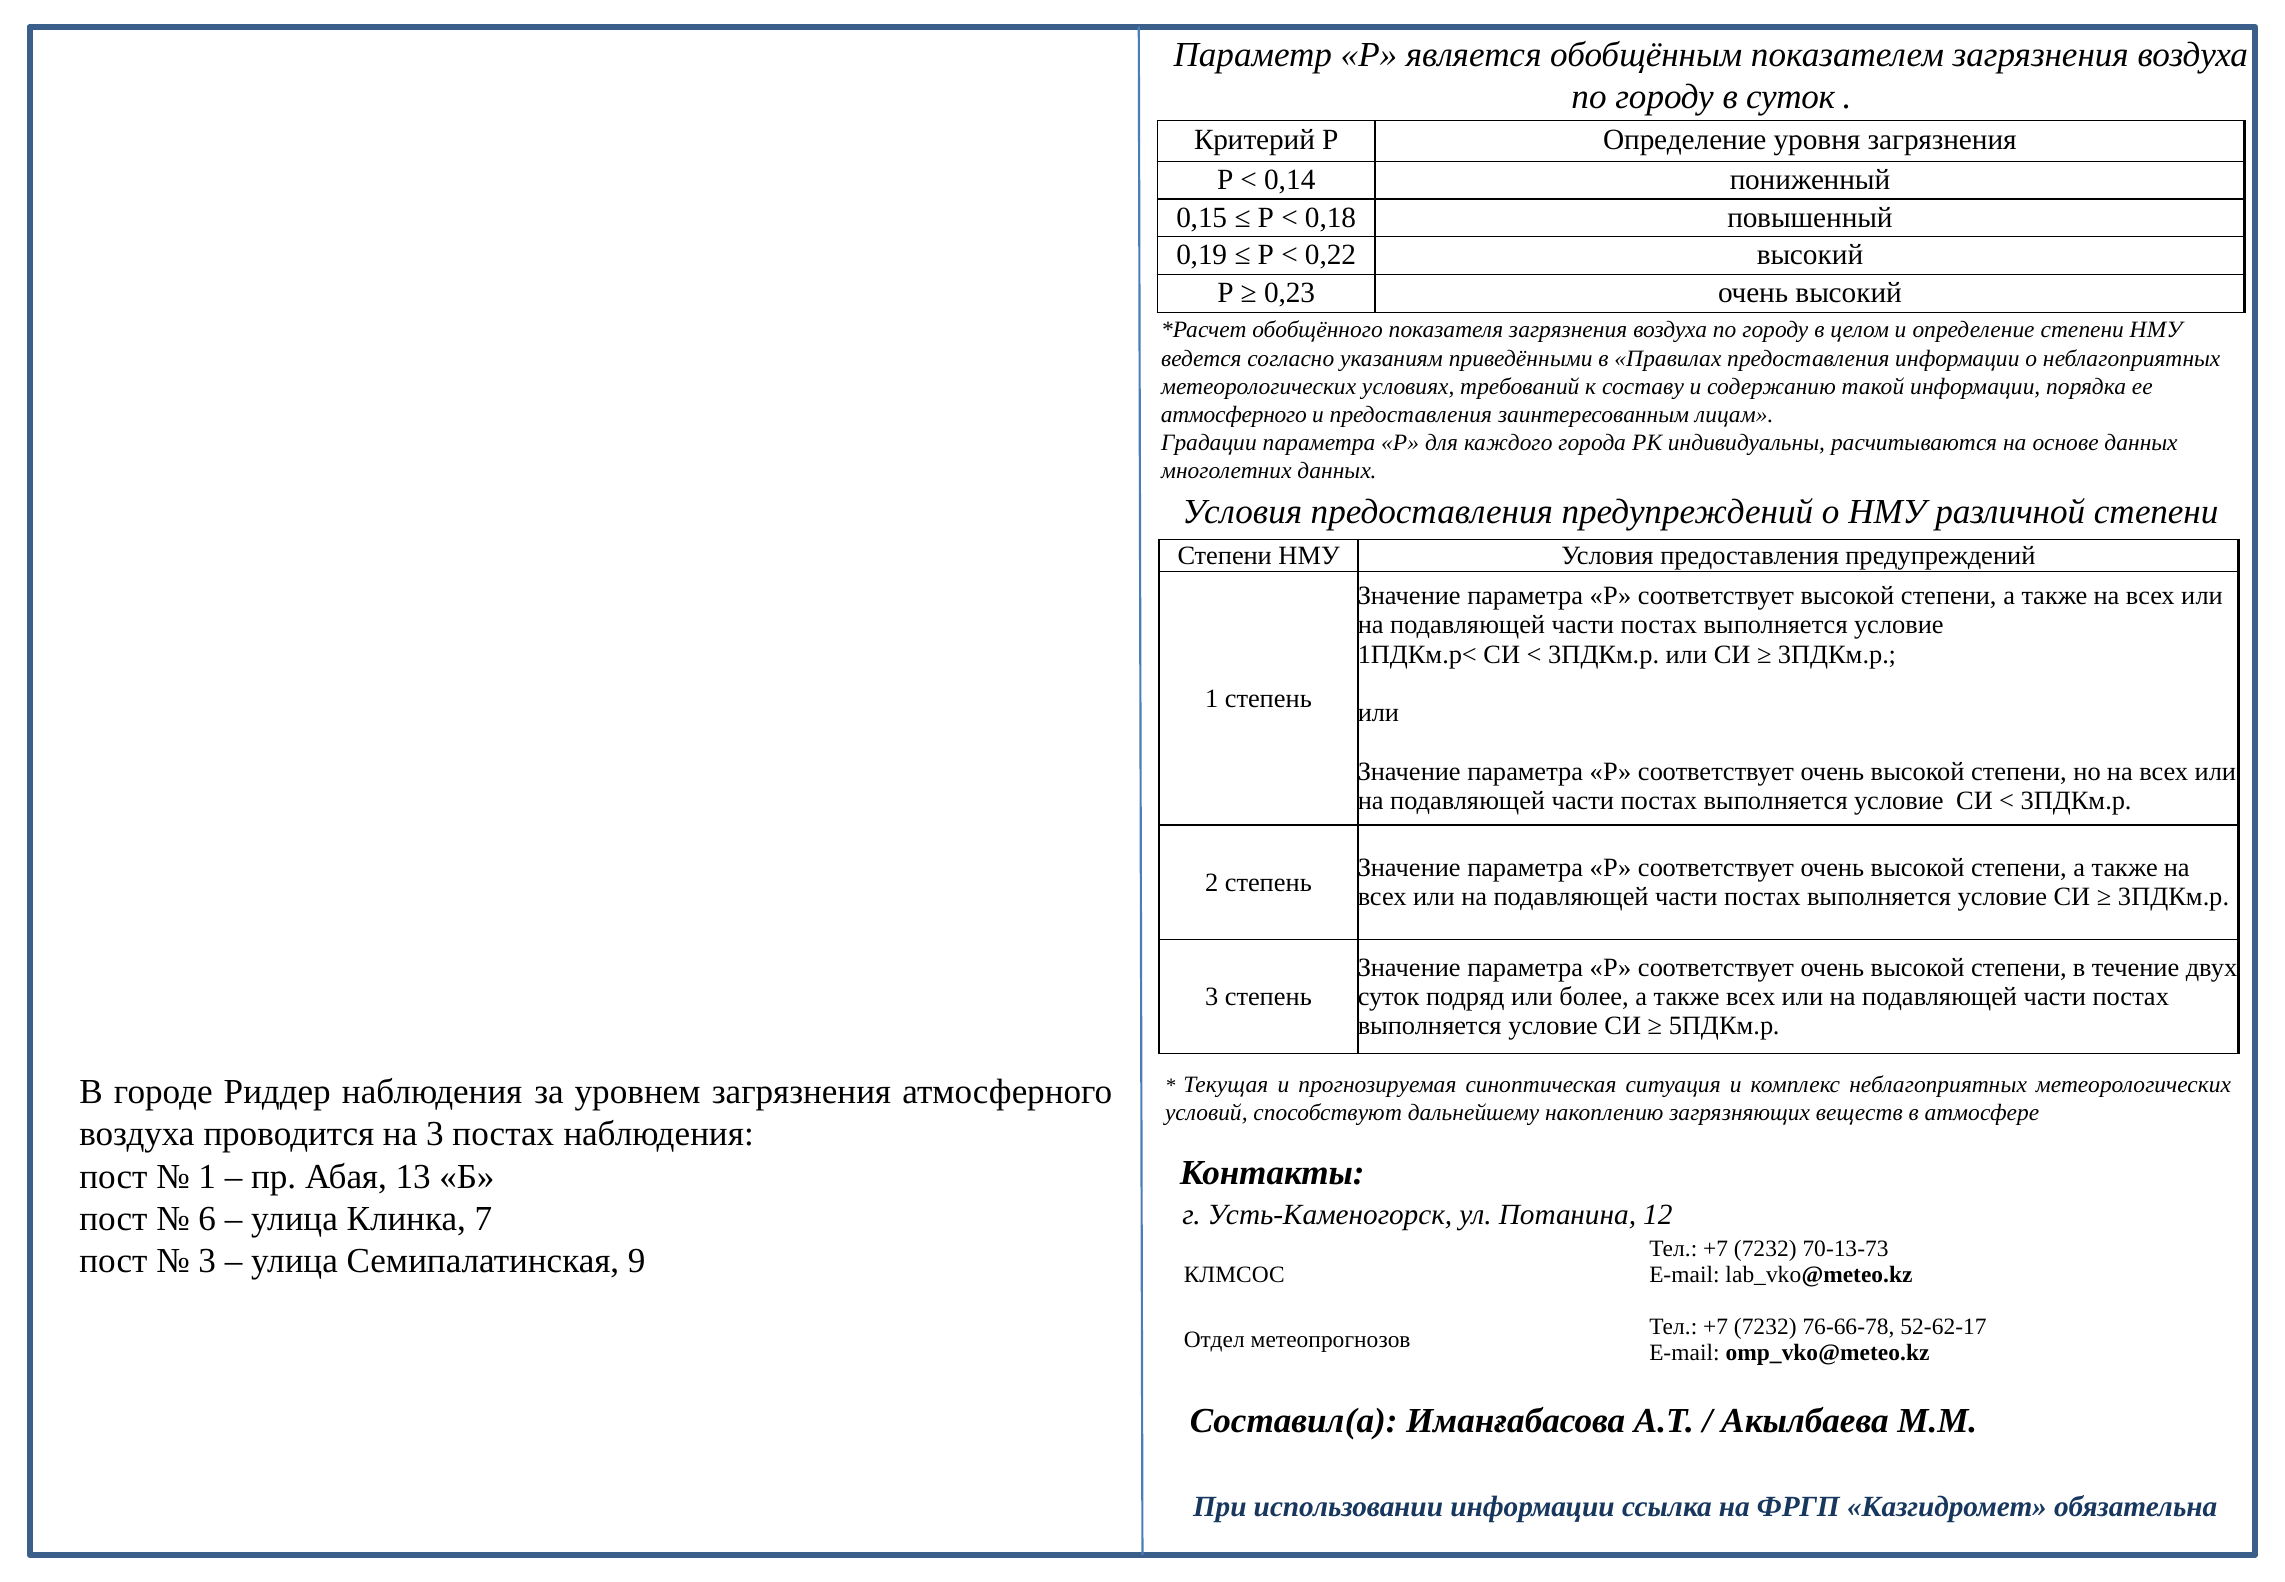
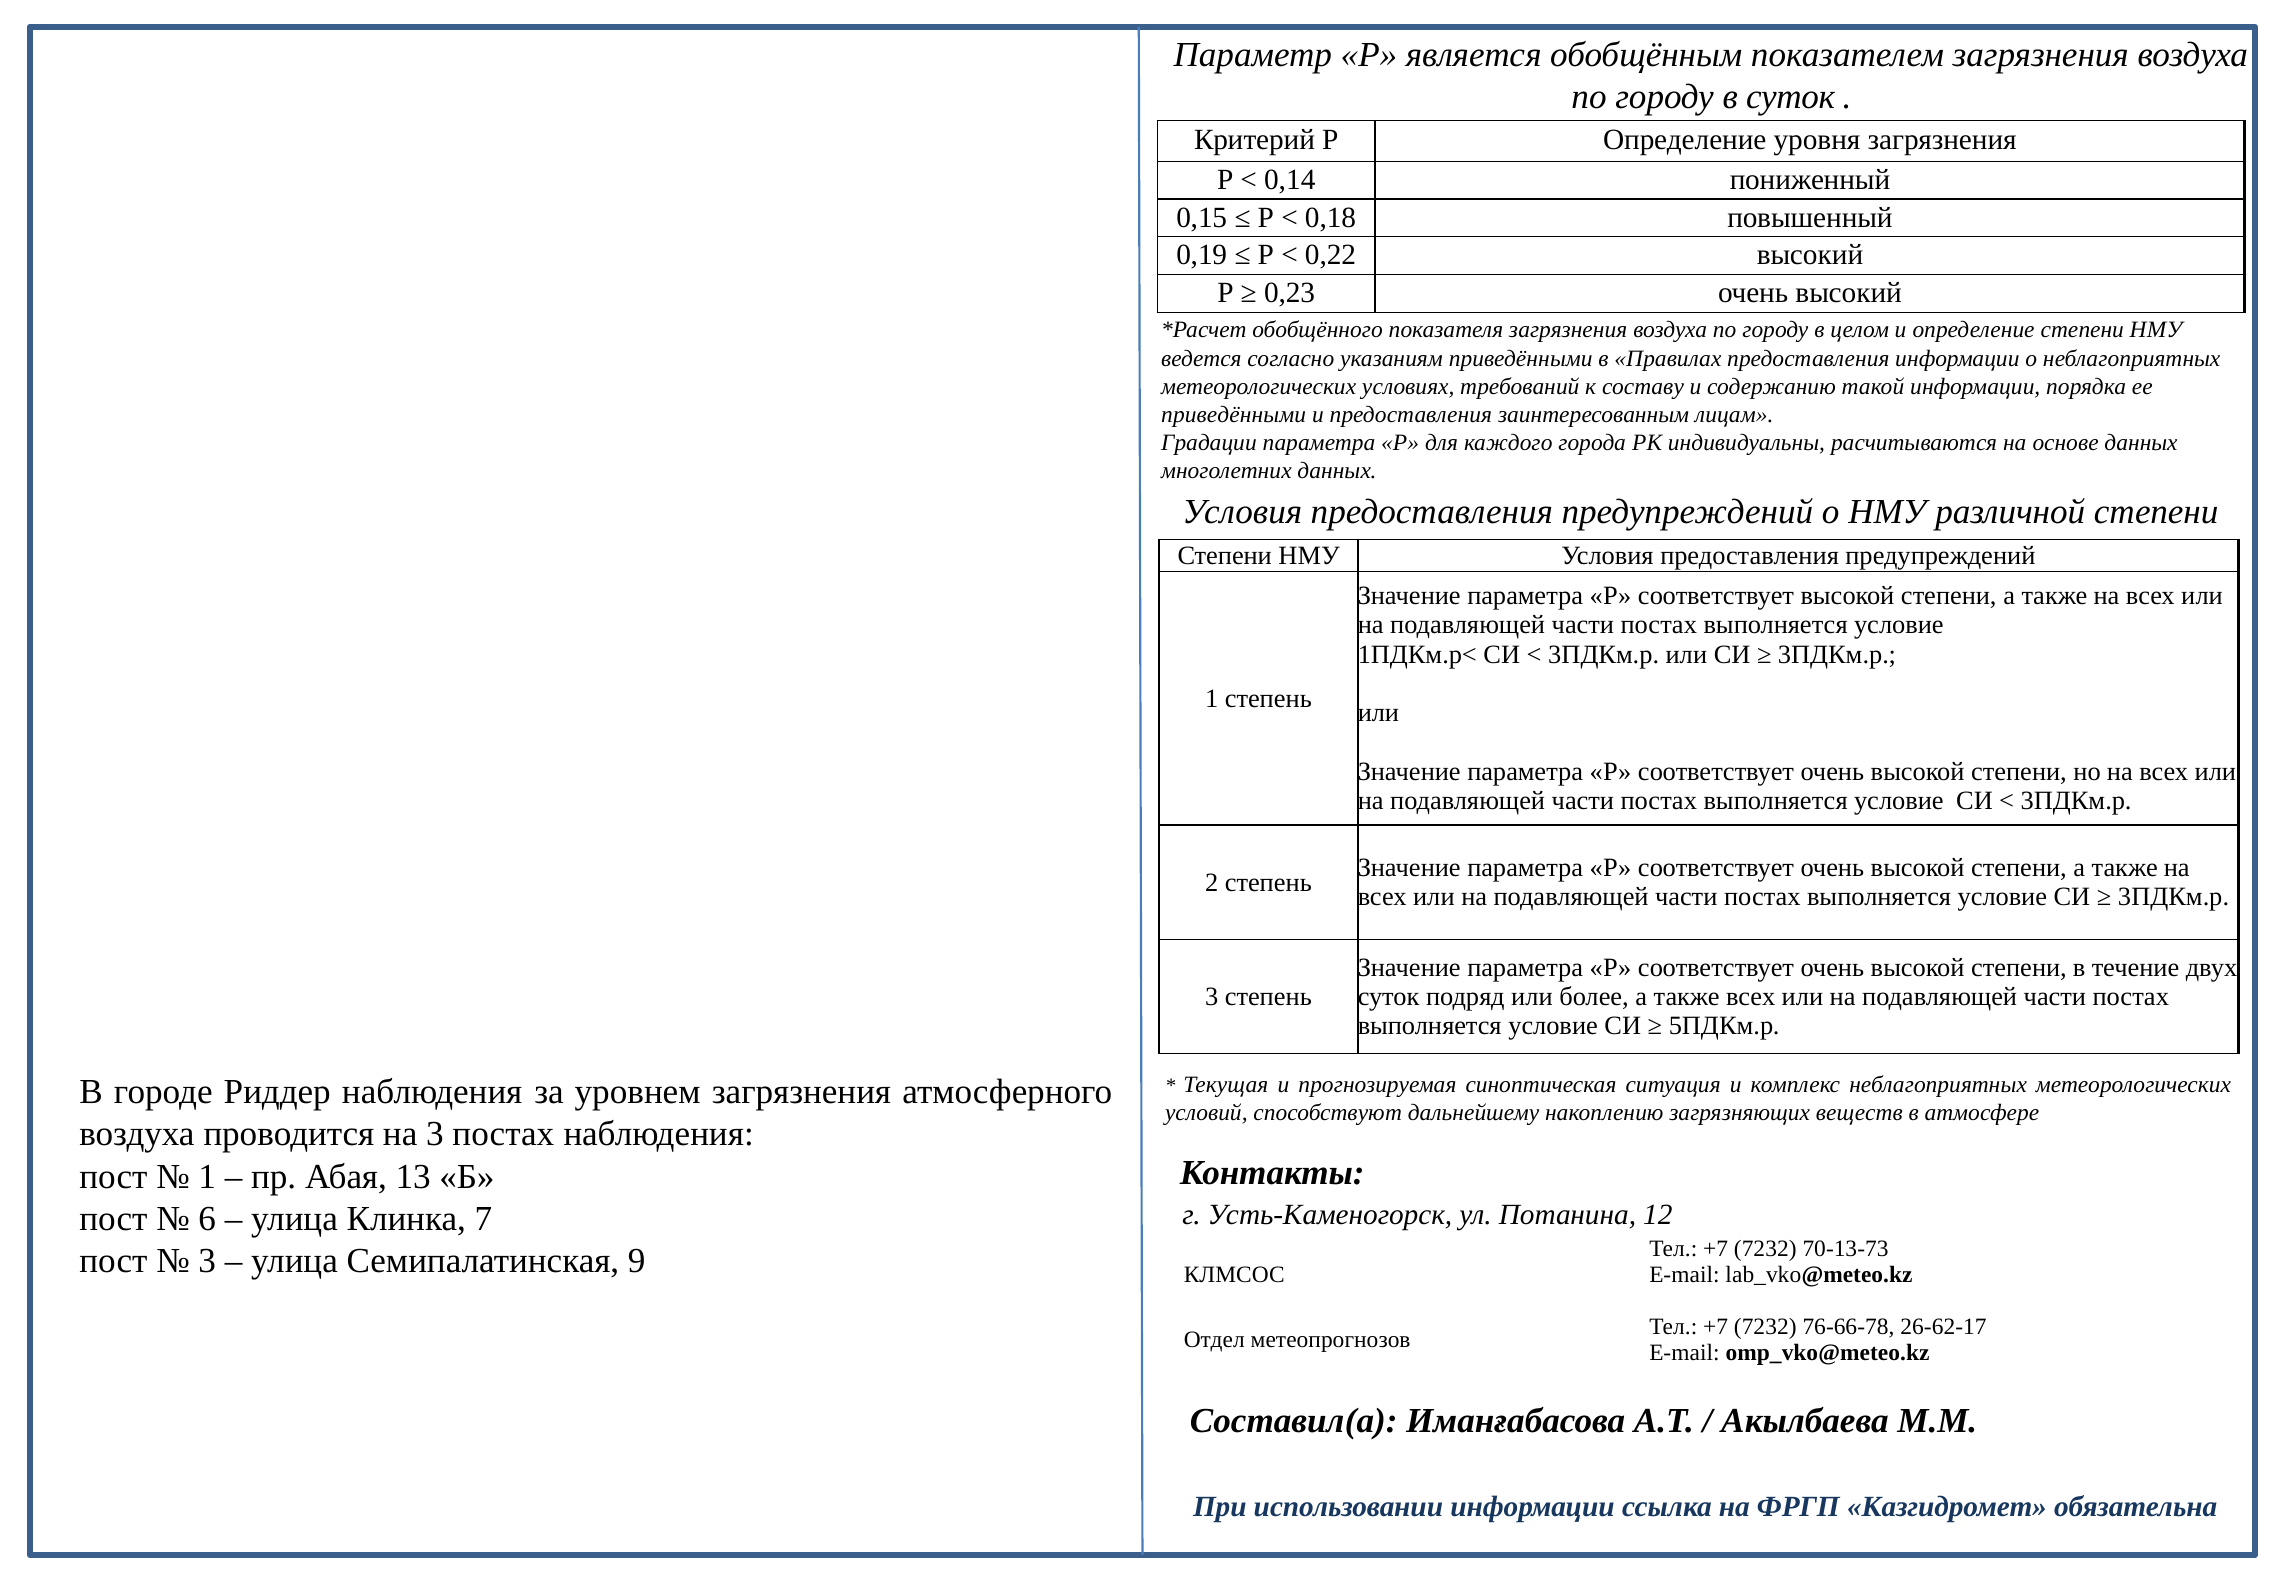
атмосферного at (1234, 414): атмосферного -> приведёнными
52-62-17: 52-62-17 -> 26-62-17
